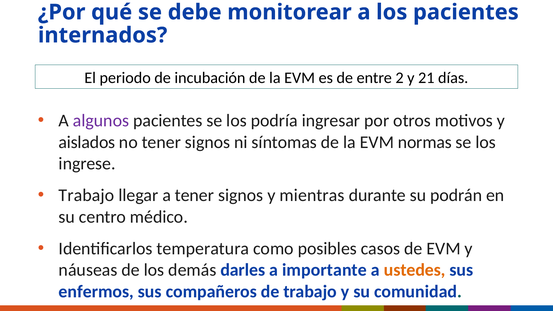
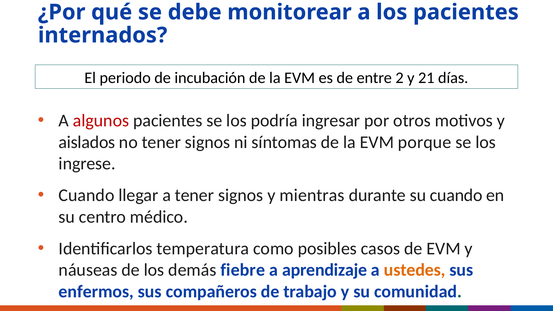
algunos colour: purple -> red
normas: normas -> porque
Trabajo at (86, 195): Trabajo -> Cuando
su podrán: podrán -> cuando
darles: darles -> fiebre
importante: importante -> aprendizaje
